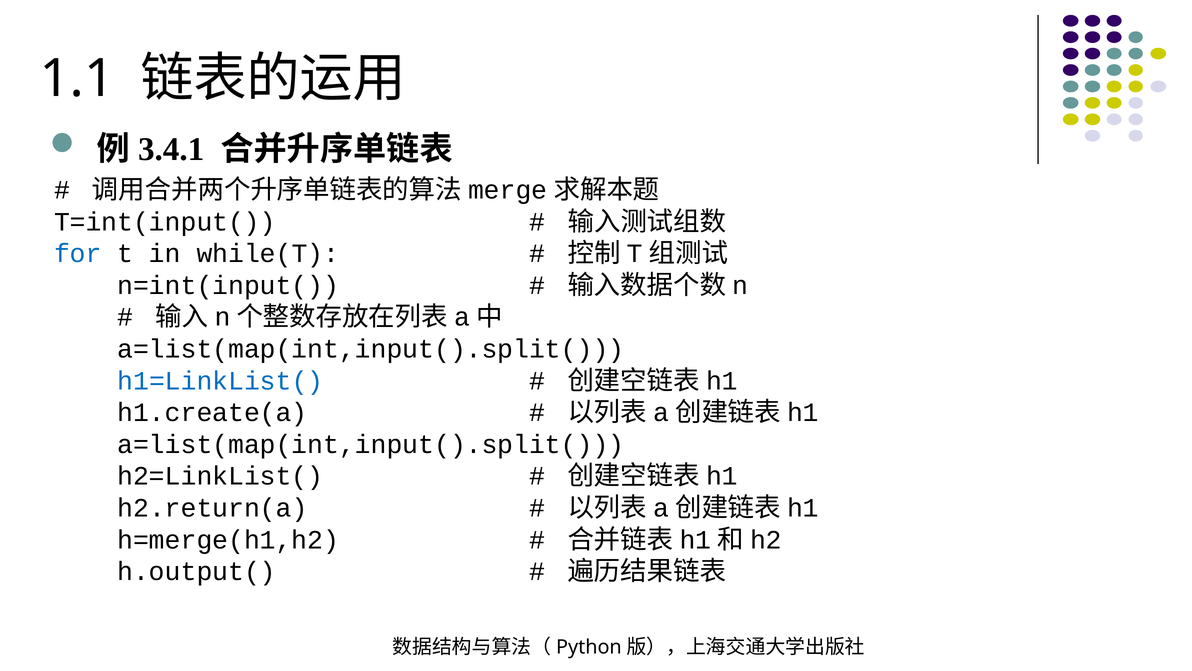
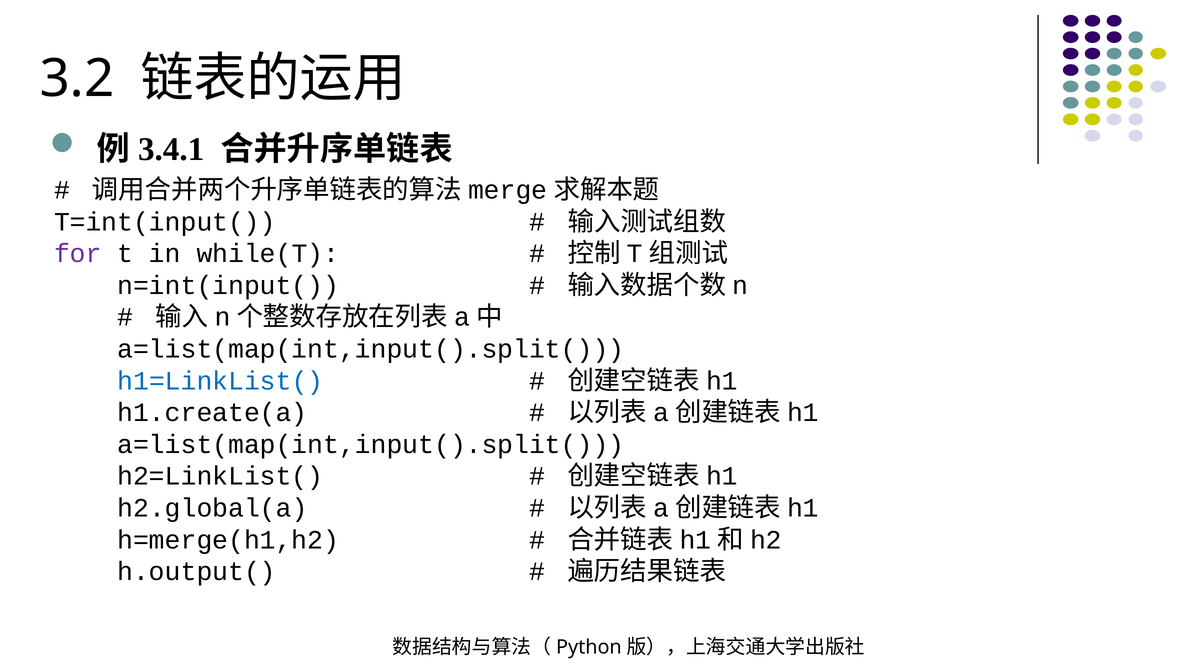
1.1: 1.1 -> 3.2
for colour: blue -> purple
h2.return(a: h2.return(a -> h2.global(a
